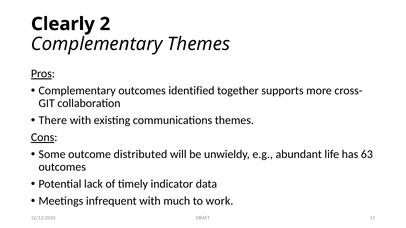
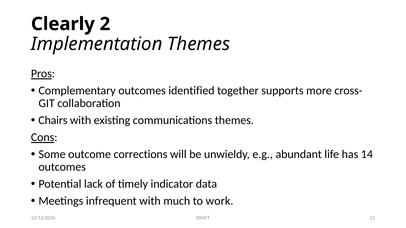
Complementary at (97, 44): Complementary -> Implementation
There: There -> Chairs
distributed: distributed -> corrections
63: 63 -> 14
